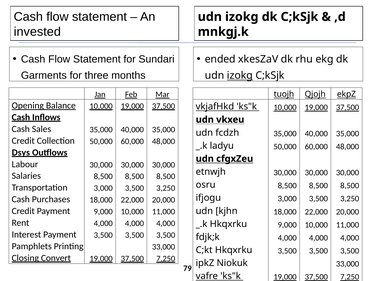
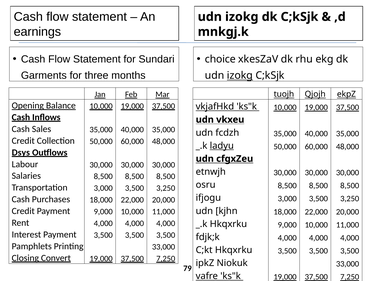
invested: invested -> earnings
ended: ended -> choice
ladyu underline: none -> present
